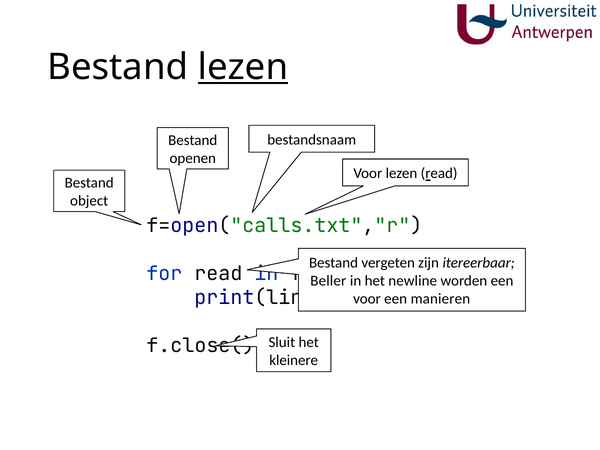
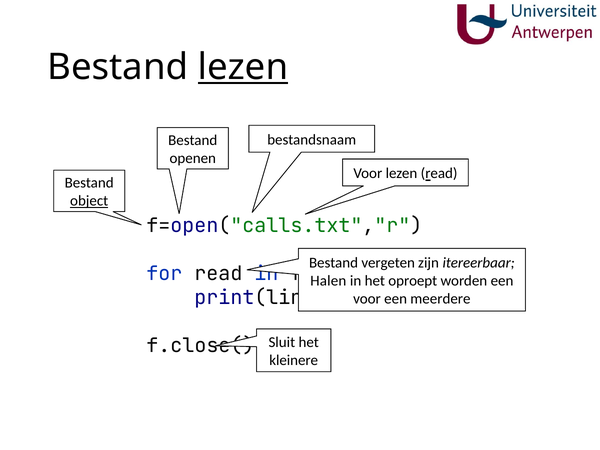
object underline: none -> present
Beller: Beller -> Halen
newline: newline -> oproept
manieren: manieren -> meerdere
